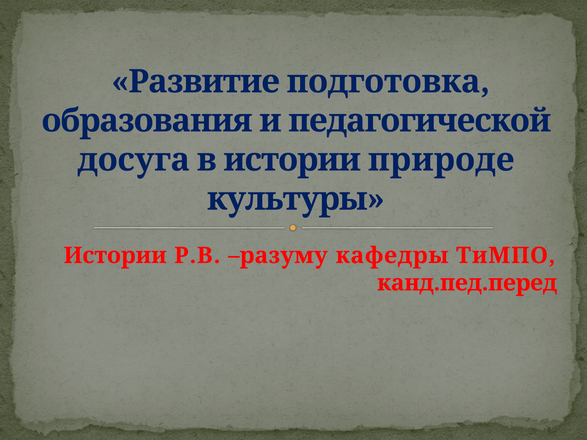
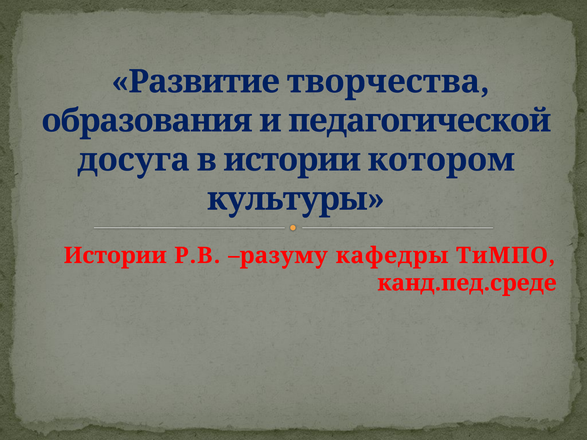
подготовка: подготовка -> творчества
природе: природе -> котором
канд.пед.перед: канд.пед.перед -> канд.пед.среде
